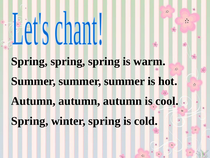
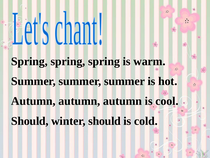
Spring at (30, 121): Spring -> Should
winter spring: spring -> should
